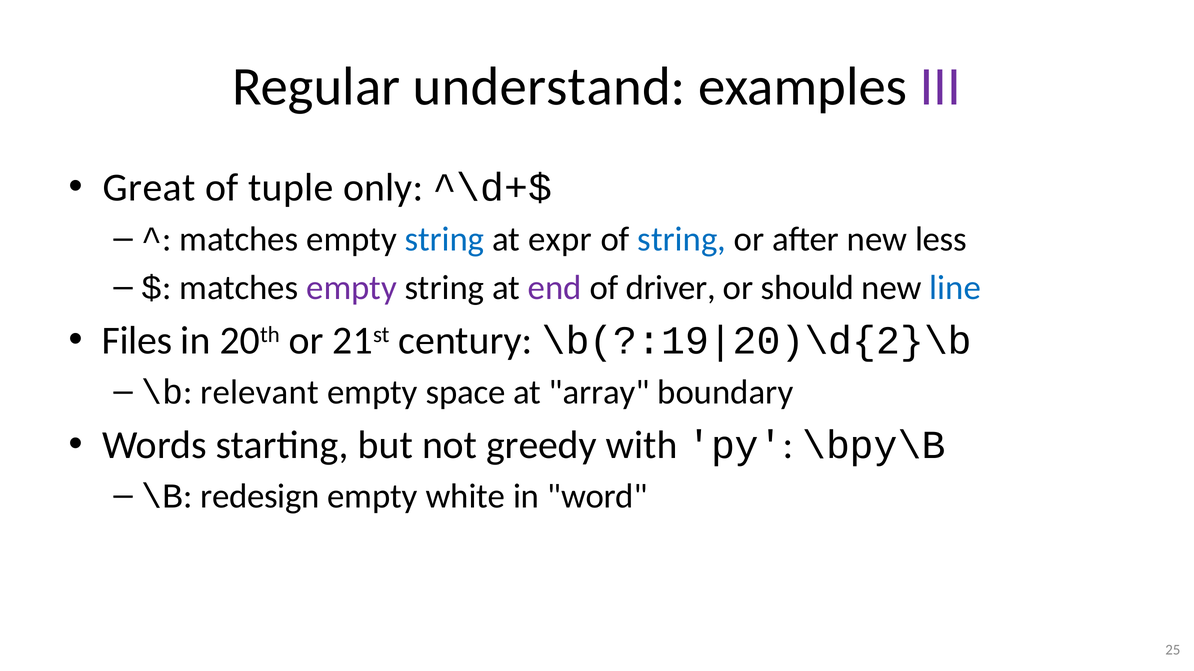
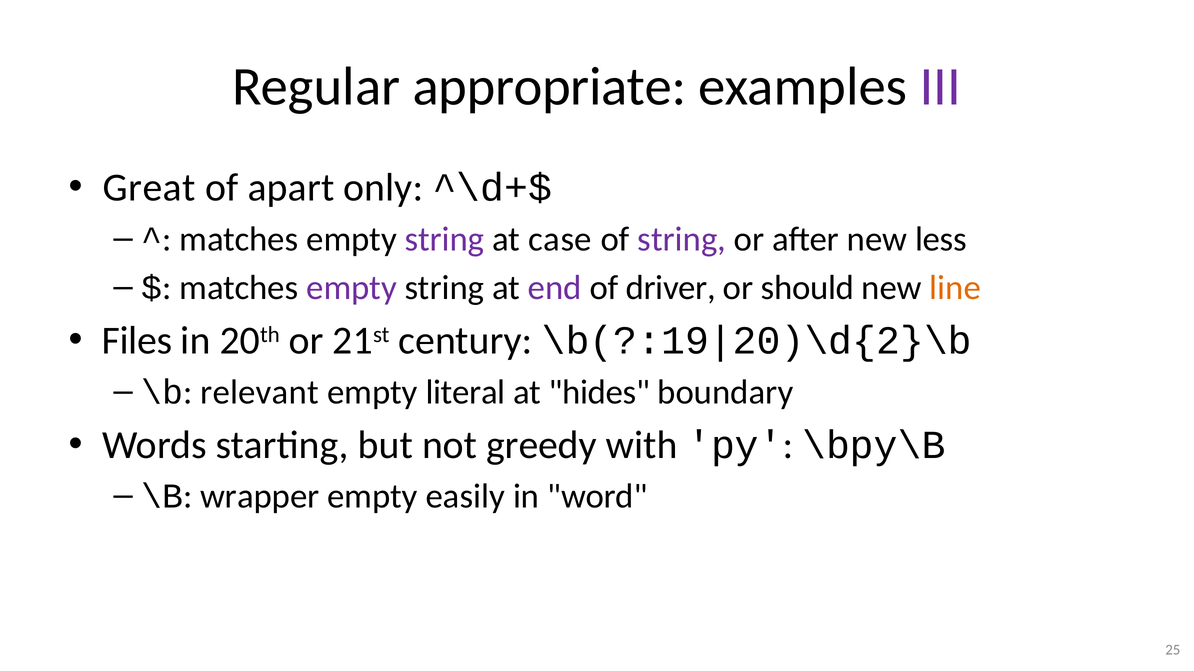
understand: understand -> appropriate
tuple: tuple -> apart
string at (444, 239) colour: blue -> purple
expr: expr -> case
string at (682, 239) colour: blue -> purple
line colour: blue -> orange
space: space -> literal
array: array -> hides
redesign: redesign -> wrapper
white: white -> easily
